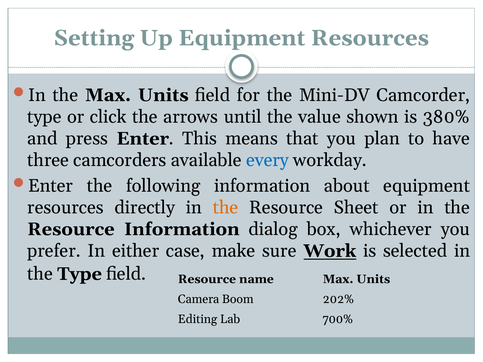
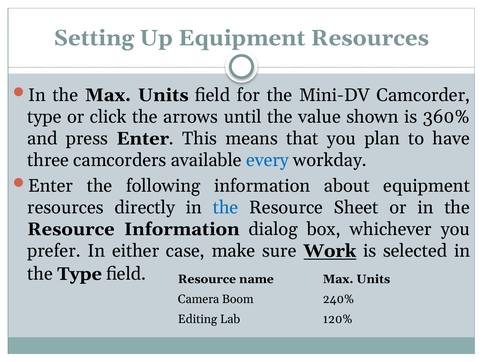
380%: 380% -> 360%
the at (226, 208) colour: orange -> blue
202%: 202% -> 240%
700%: 700% -> 120%
